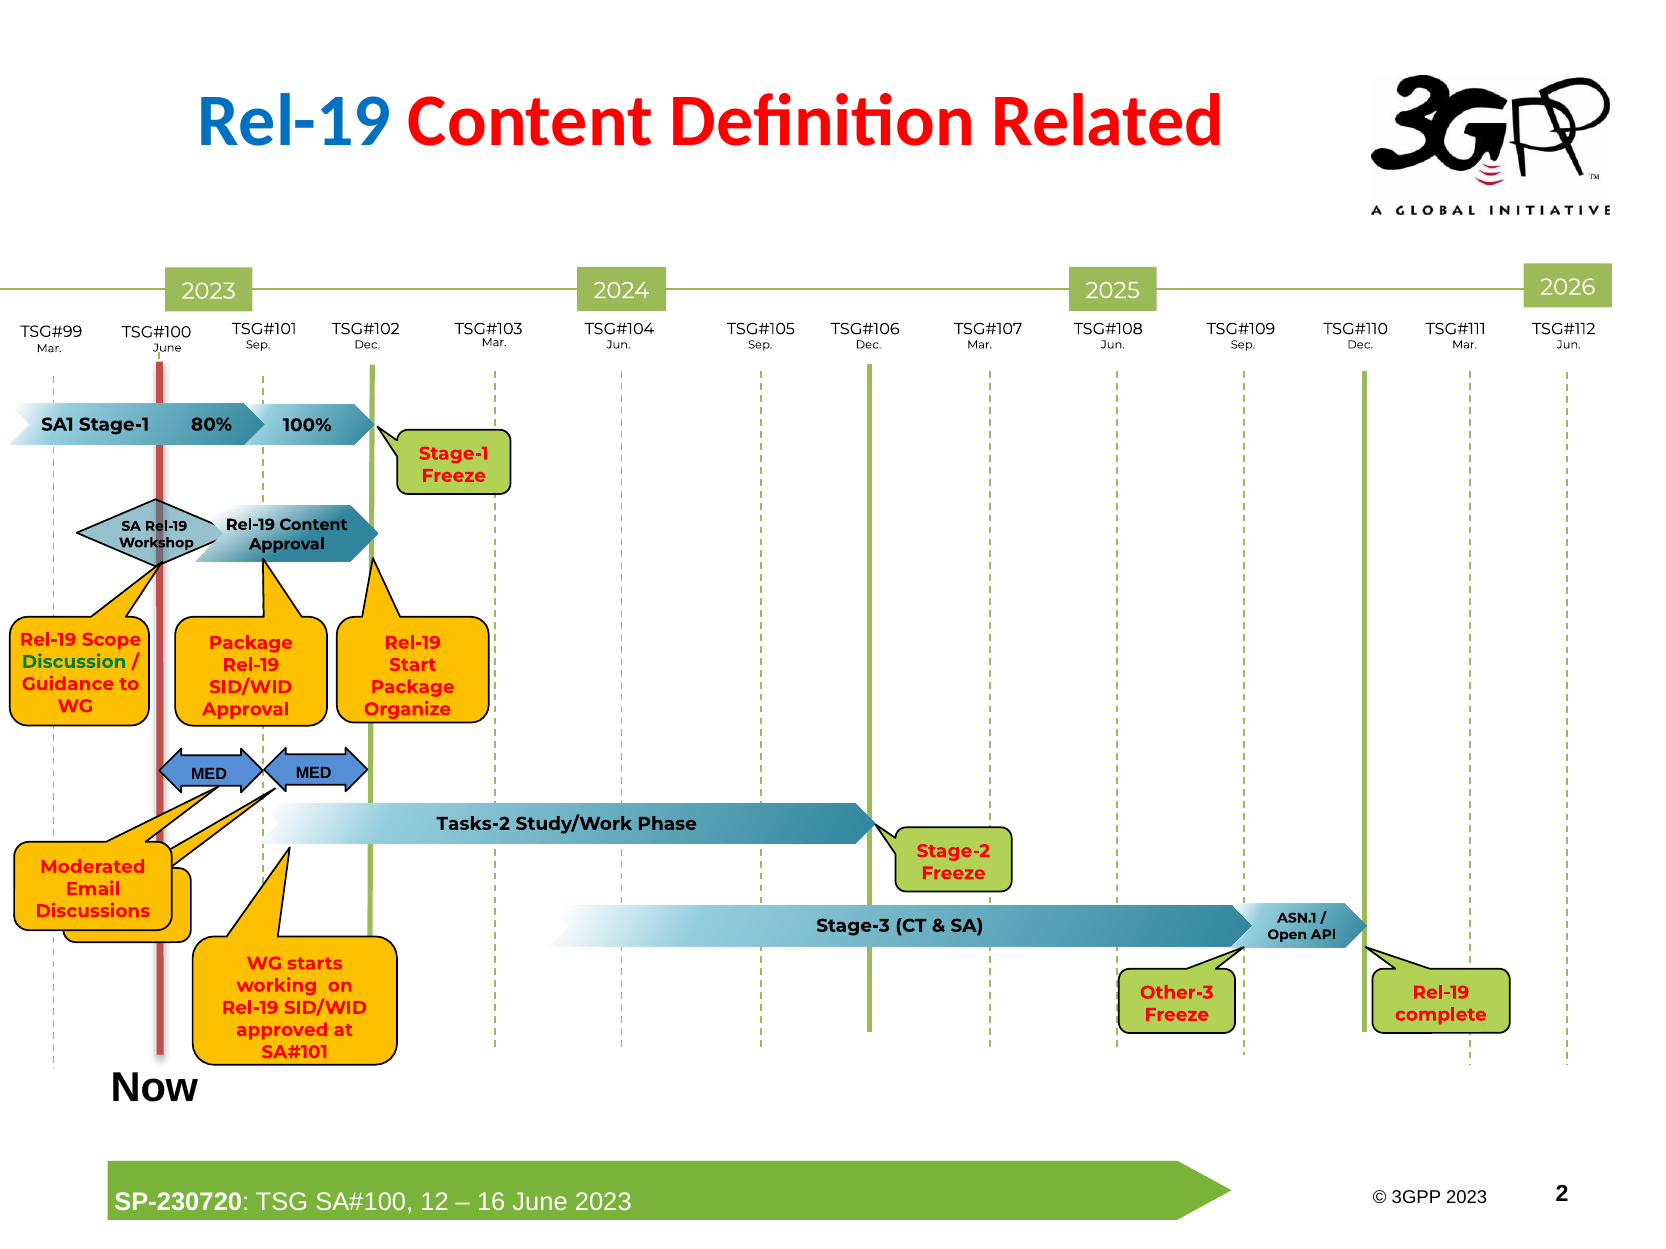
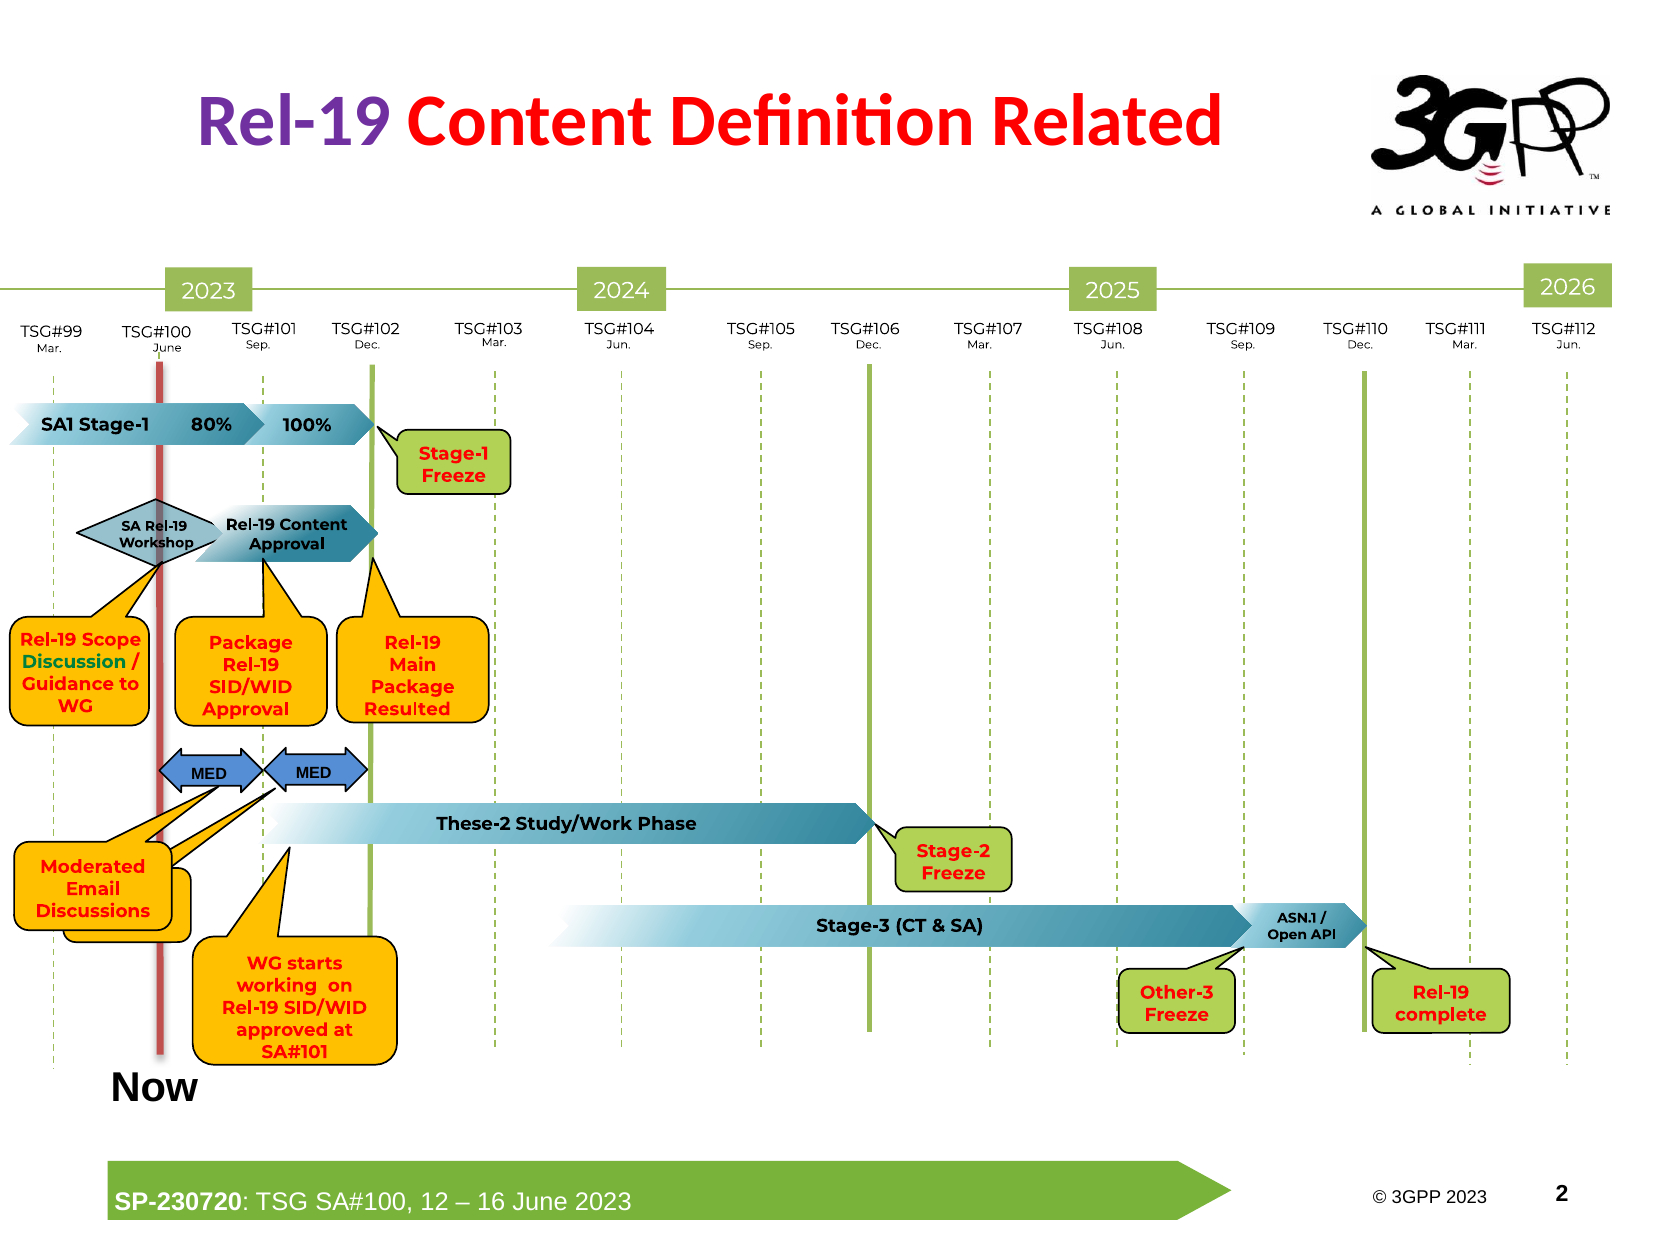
Rel-19 at (294, 121) colour: blue -> purple
Start: Start -> Main
Organize: Organize -> Resulted
Tasks-2: Tasks-2 -> These-2
